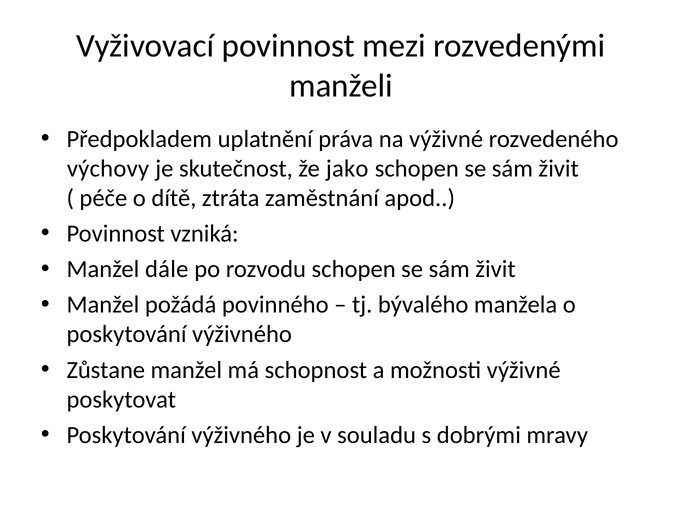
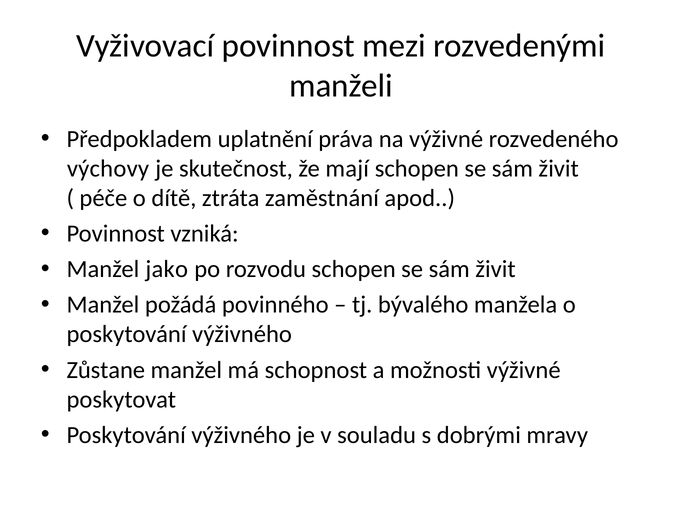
jako: jako -> mají
dále: dále -> jako
